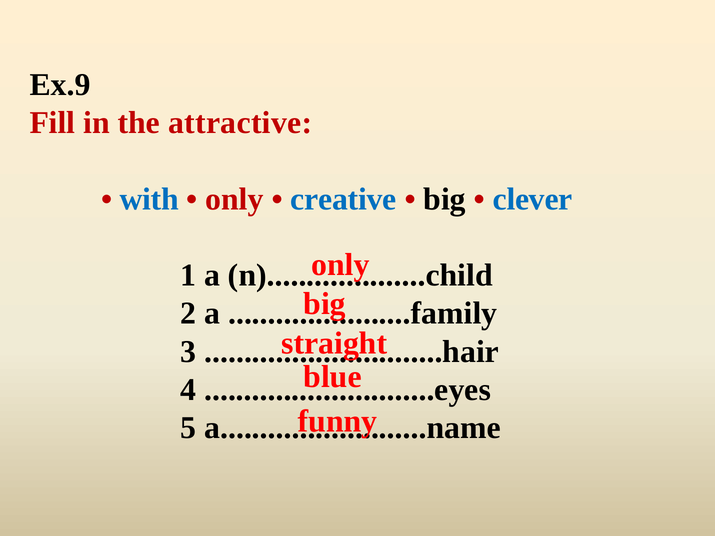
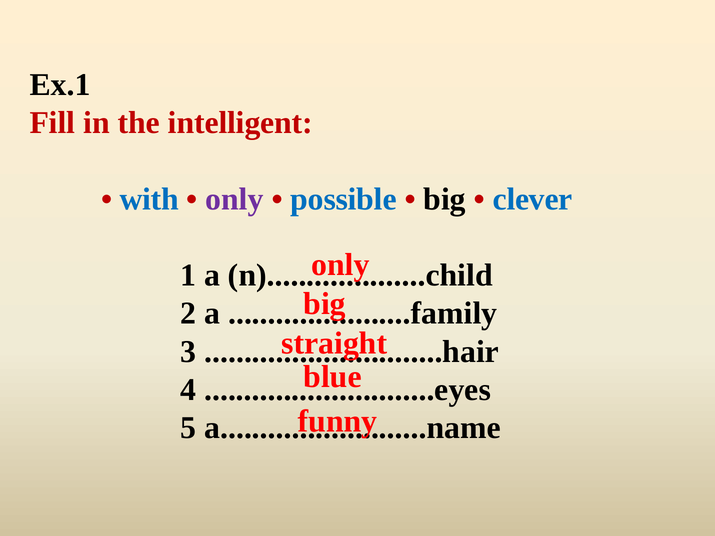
Ex.9: Ex.9 -> Ex.1
attractive: attractive -> intelligent
only at (234, 199) colour: red -> purple
creative: creative -> possible
